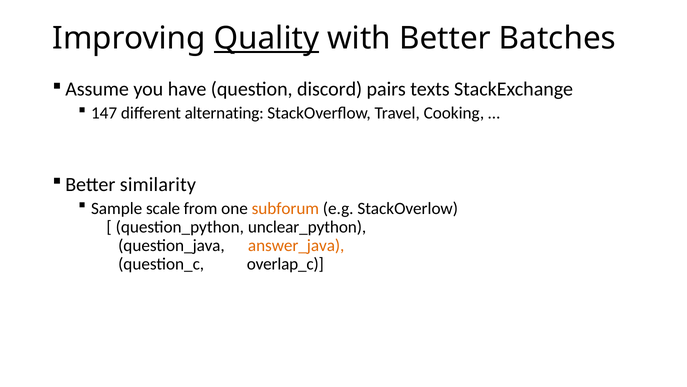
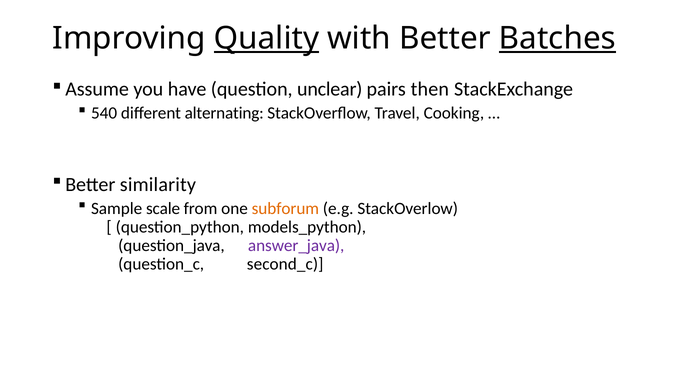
Batches underline: none -> present
discord: discord -> unclear
texts: texts -> then
147: 147 -> 540
unclear_python: unclear_python -> models_python
answer_java colour: orange -> purple
overlap_c: overlap_c -> second_c
